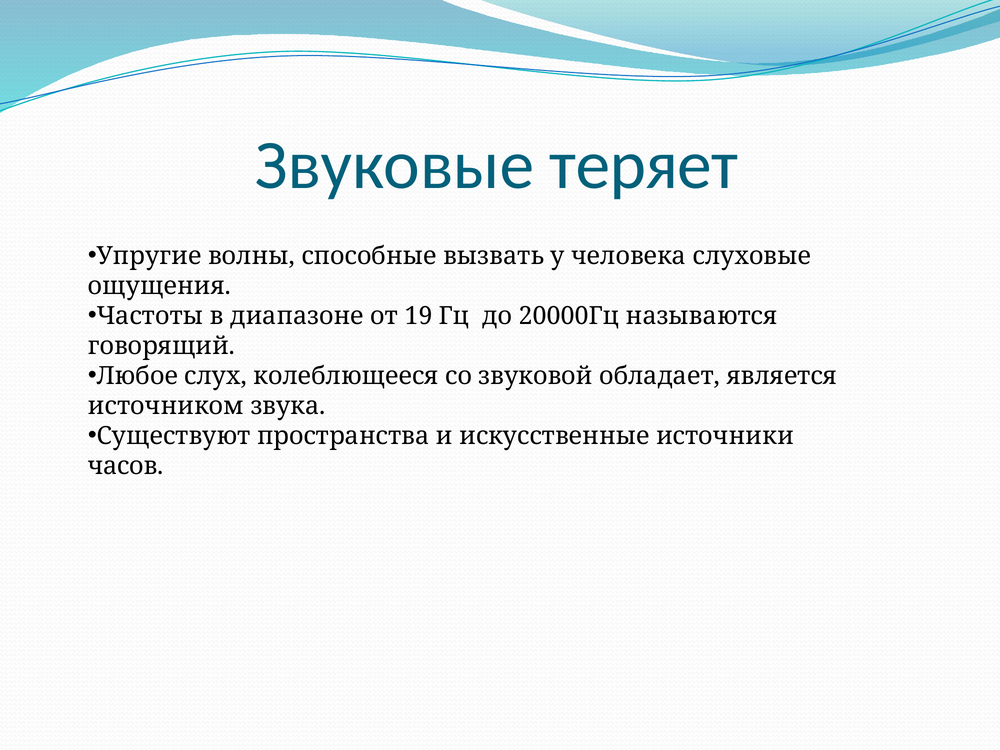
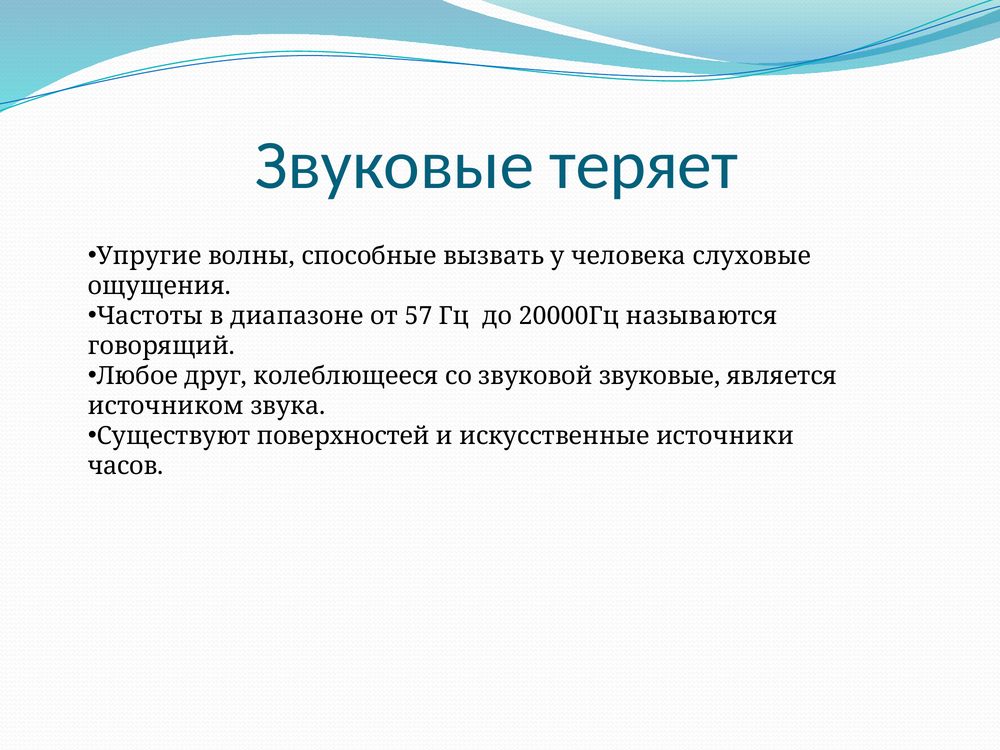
19: 19 -> 57
слух: слух -> друг
звуковой обладает: обладает -> звуковые
пространства: пространства -> поверхностей
